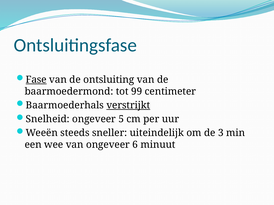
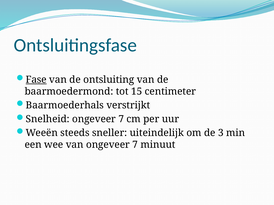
99: 99 -> 15
verstrijkt underline: present -> none
Snelheid ongeveer 5: 5 -> 7
van ongeveer 6: 6 -> 7
